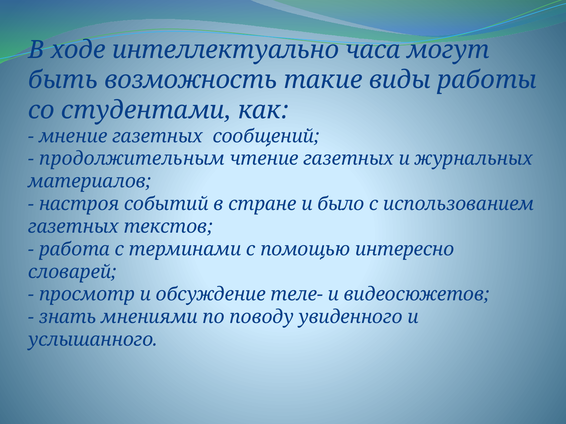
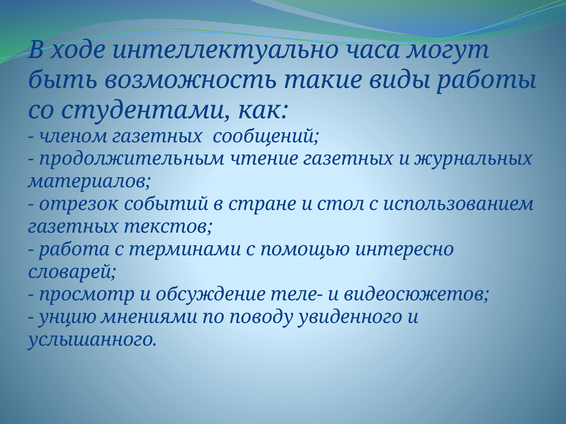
мнение: мнение -> членом
настроя: настроя -> отрезок
было: было -> стол
знать: знать -> унцию
